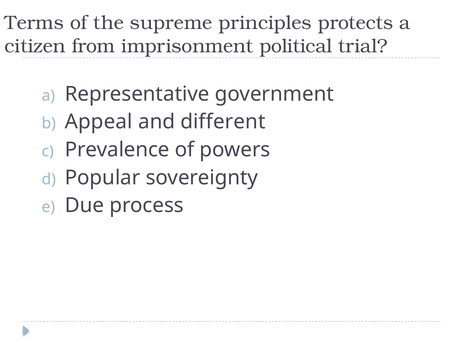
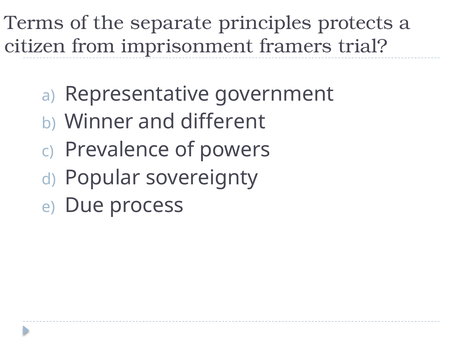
supreme: supreme -> separate
political: political -> framers
Appeal: Appeal -> Winner
